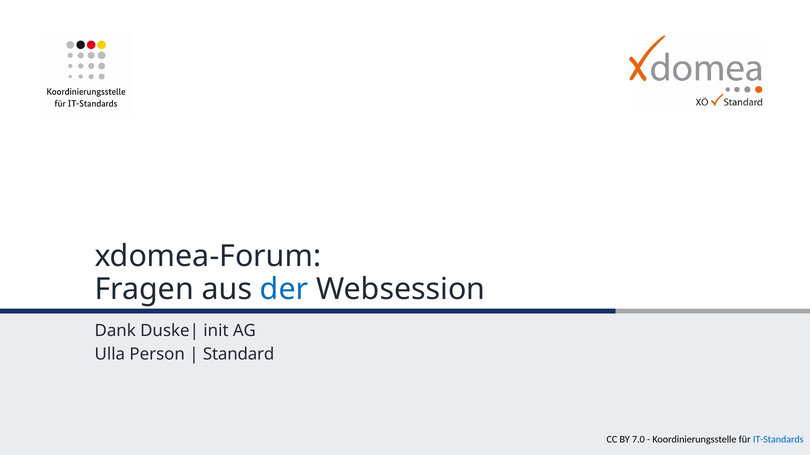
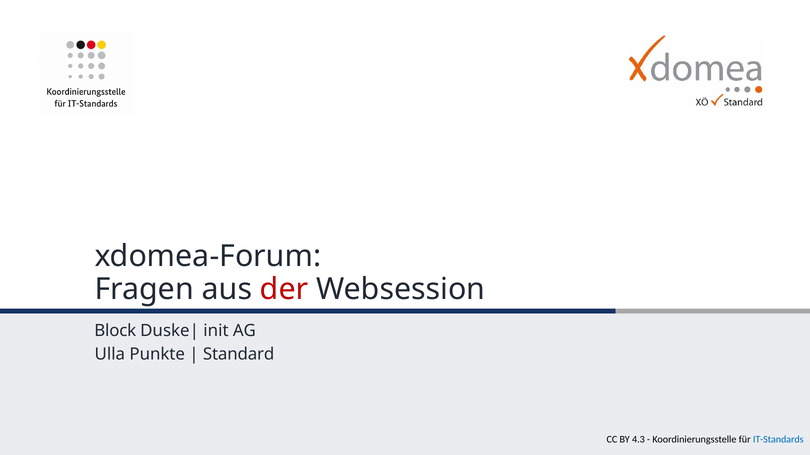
der colour: blue -> red
Dank: Dank -> Block
Person: Person -> Punkte
7.0: 7.0 -> 4.3
